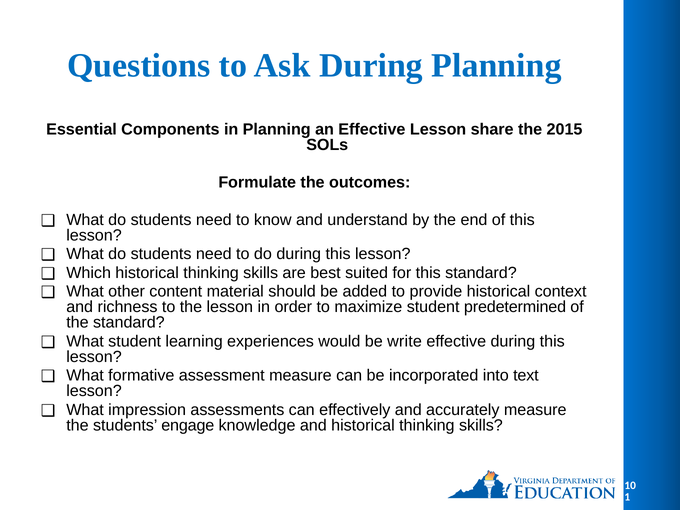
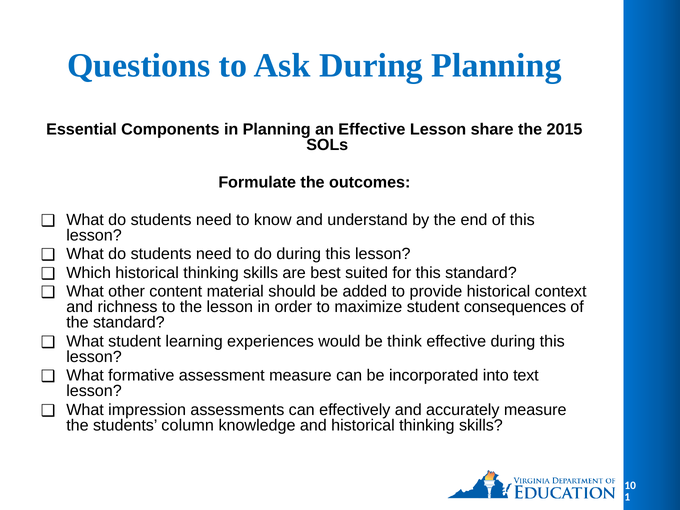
predetermined: predetermined -> consequences
write: write -> think
engage: engage -> column
